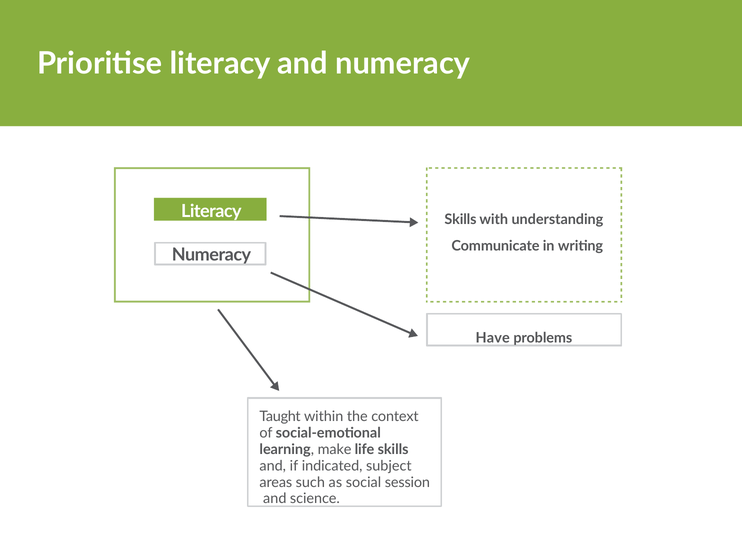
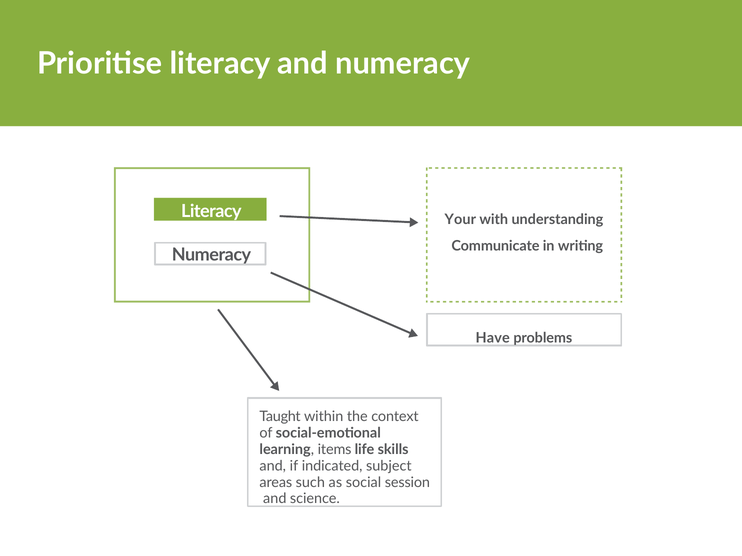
Skills at (460, 220): Skills -> Your
make: make -> items
